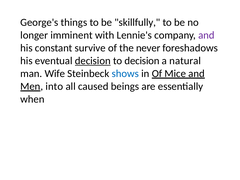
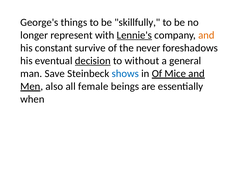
imminent: imminent -> represent
Lennie's underline: none -> present
and at (206, 35) colour: purple -> orange
to decision: decision -> without
natural: natural -> general
Wife: Wife -> Save
into: into -> also
caused: caused -> female
